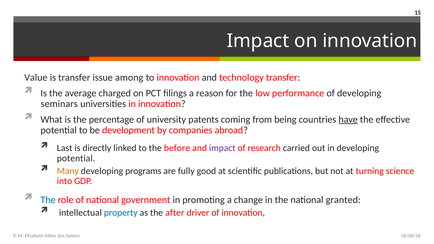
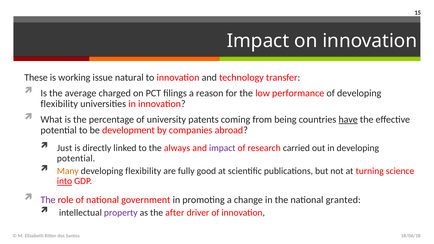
Value: Value -> These
is transfer: transfer -> working
among: among -> natural
seminars at (59, 104): seminars -> flexibility
Last: Last -> Just
before: before -> always
programs at (143, 171): programs -> flexibility
into underline: none -> present
The at (48, 200) colour: blue -> purple
property colour: blue -> purple
